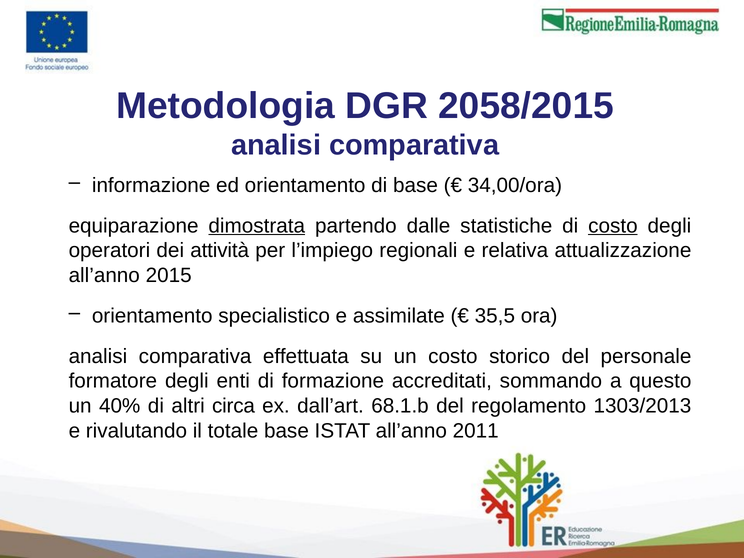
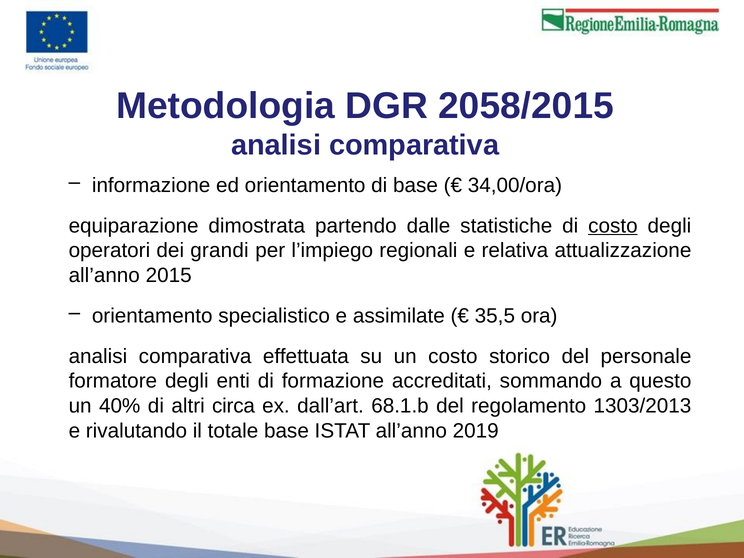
dimostrata underline: present -> none
attività: attività -> grandi
2011: 2011 -> 2019
